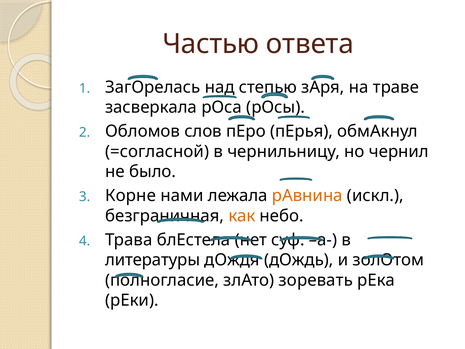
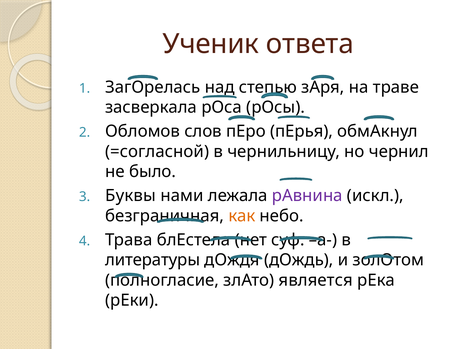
Частью: Частью -> Ученик
Корне: Корне -> Буквы
рАвнина colour: orange -> purple
зоревать: зоревать -> является
